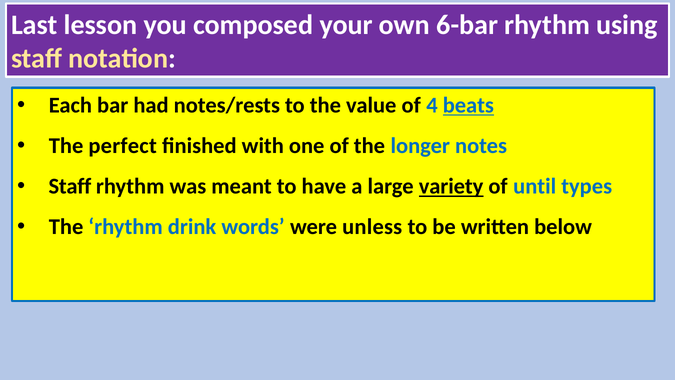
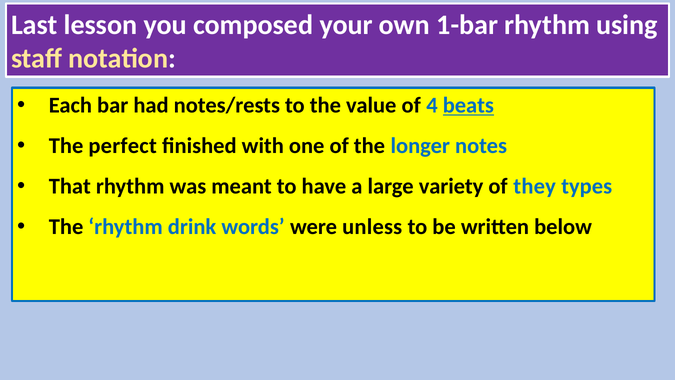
6-bar: 6-bar -> 1-bar
Staff at (70, 186): Staff -> That
variety underline: present -> none
until: until -> they
